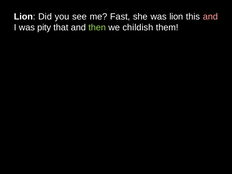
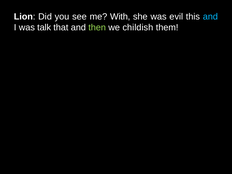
Fast: Fast -> With
was lion: lion -> evil
and at (210, 17) colour: pink -> light blue
pity: pity -> talk
